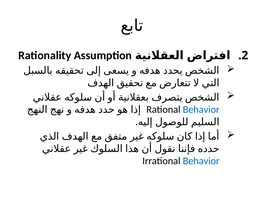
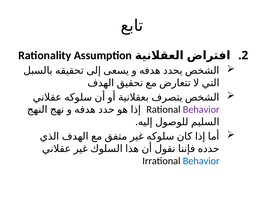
Behavior at (201, 110) colour: blue -> purple
